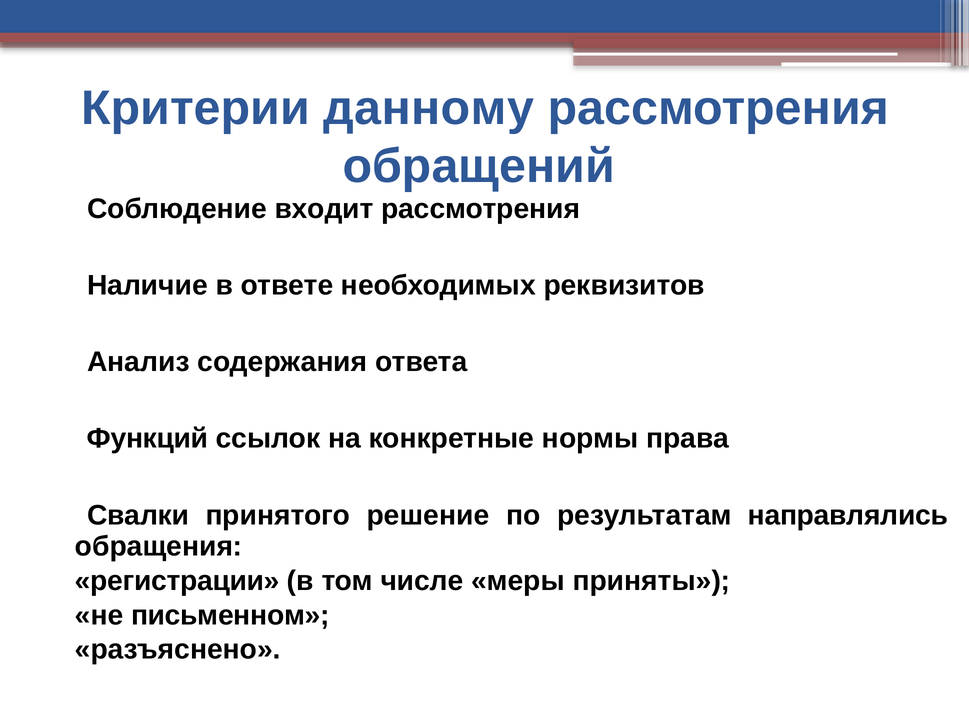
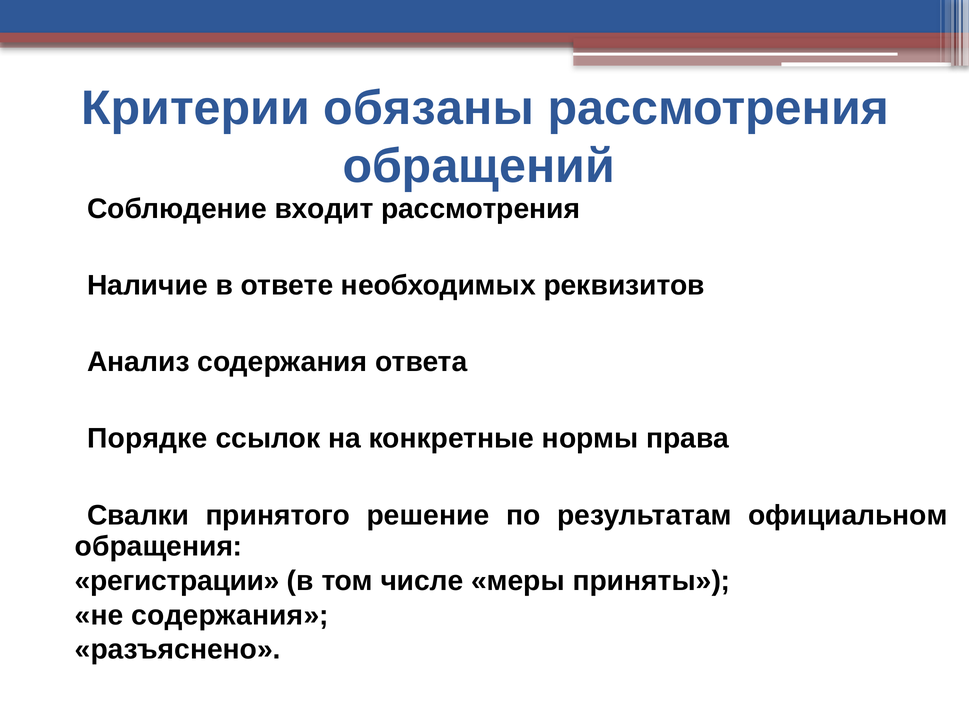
данному: данному -> обязаны
Функций: Функций -> Порядке
направлялись: направлялись -> официальном
не письменном: письменном -> содержания
